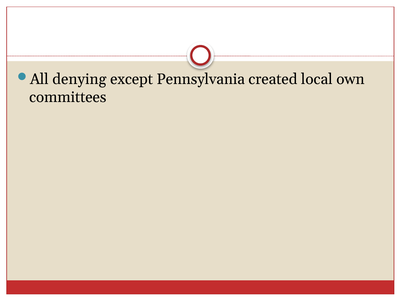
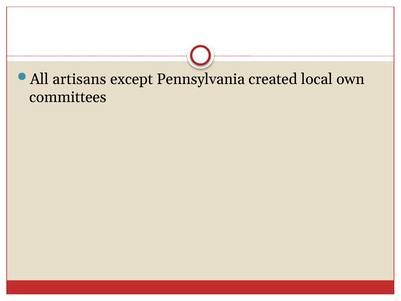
denying: denying -> artisans
